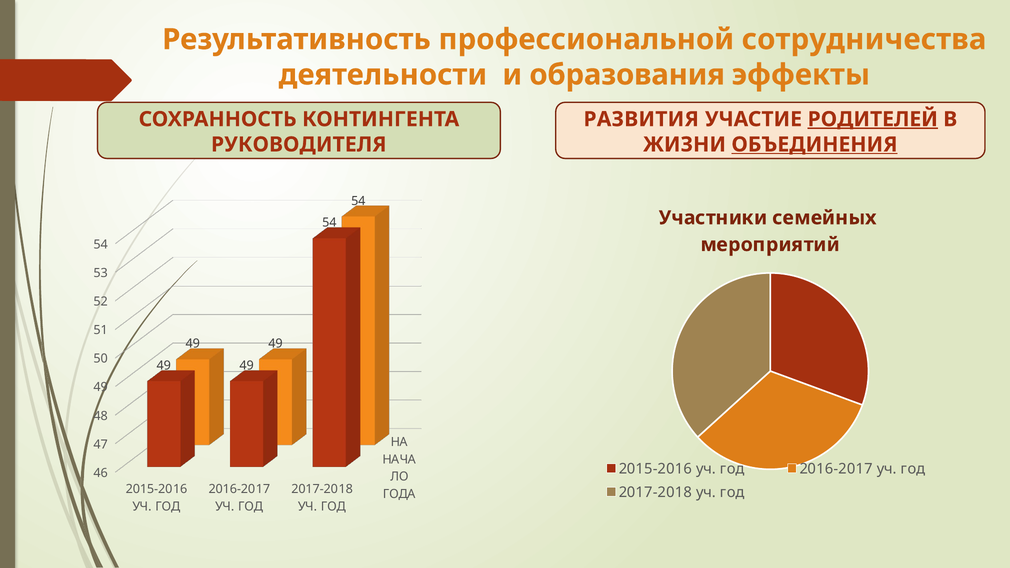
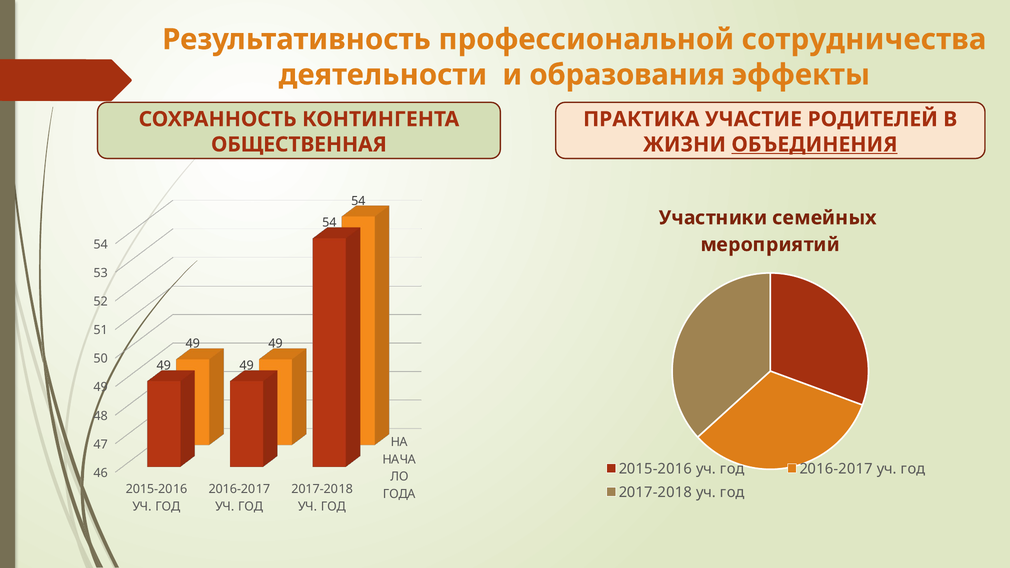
РАЗВИТИЯ: РАЗВИТИЯ -> ПРАКТИКА
РОДИТЕЛЕЙ underline: present -> none
РУКОВОДИТЕЛЯ: РУКОВОДИТЕЛЯ -> ОБЩЕСТВЕННАЯ
